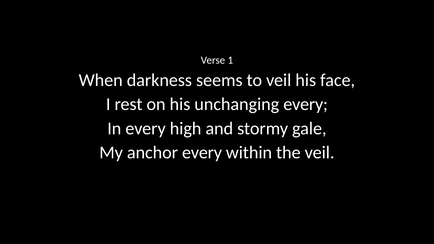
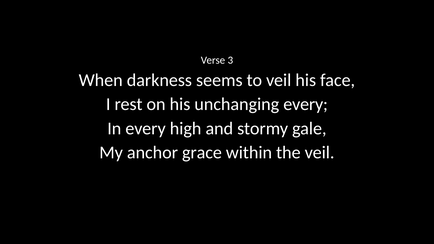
1: 1 -> 3
anchor every: every -> grace
